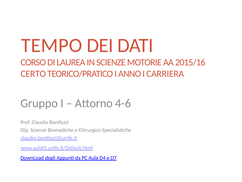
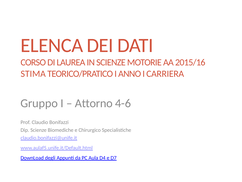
TEMPO: TEMPO -> ELENCA
CERTO: CERTO -> STIMA
